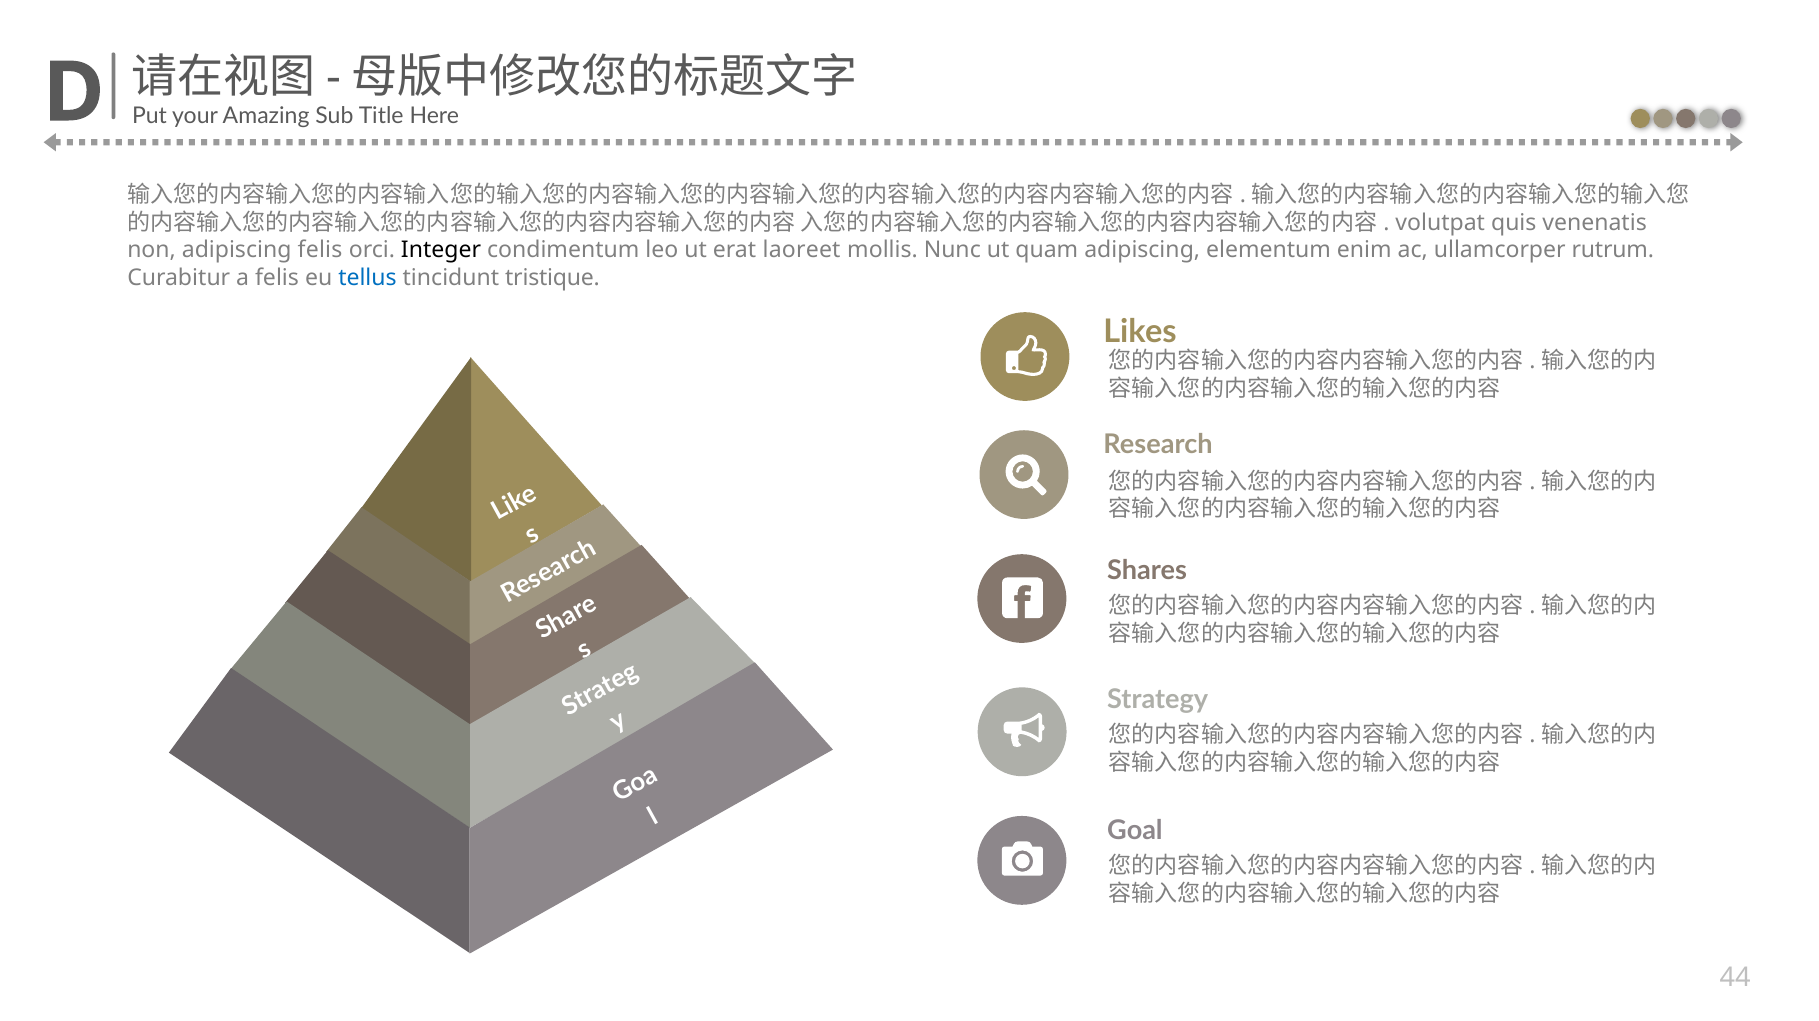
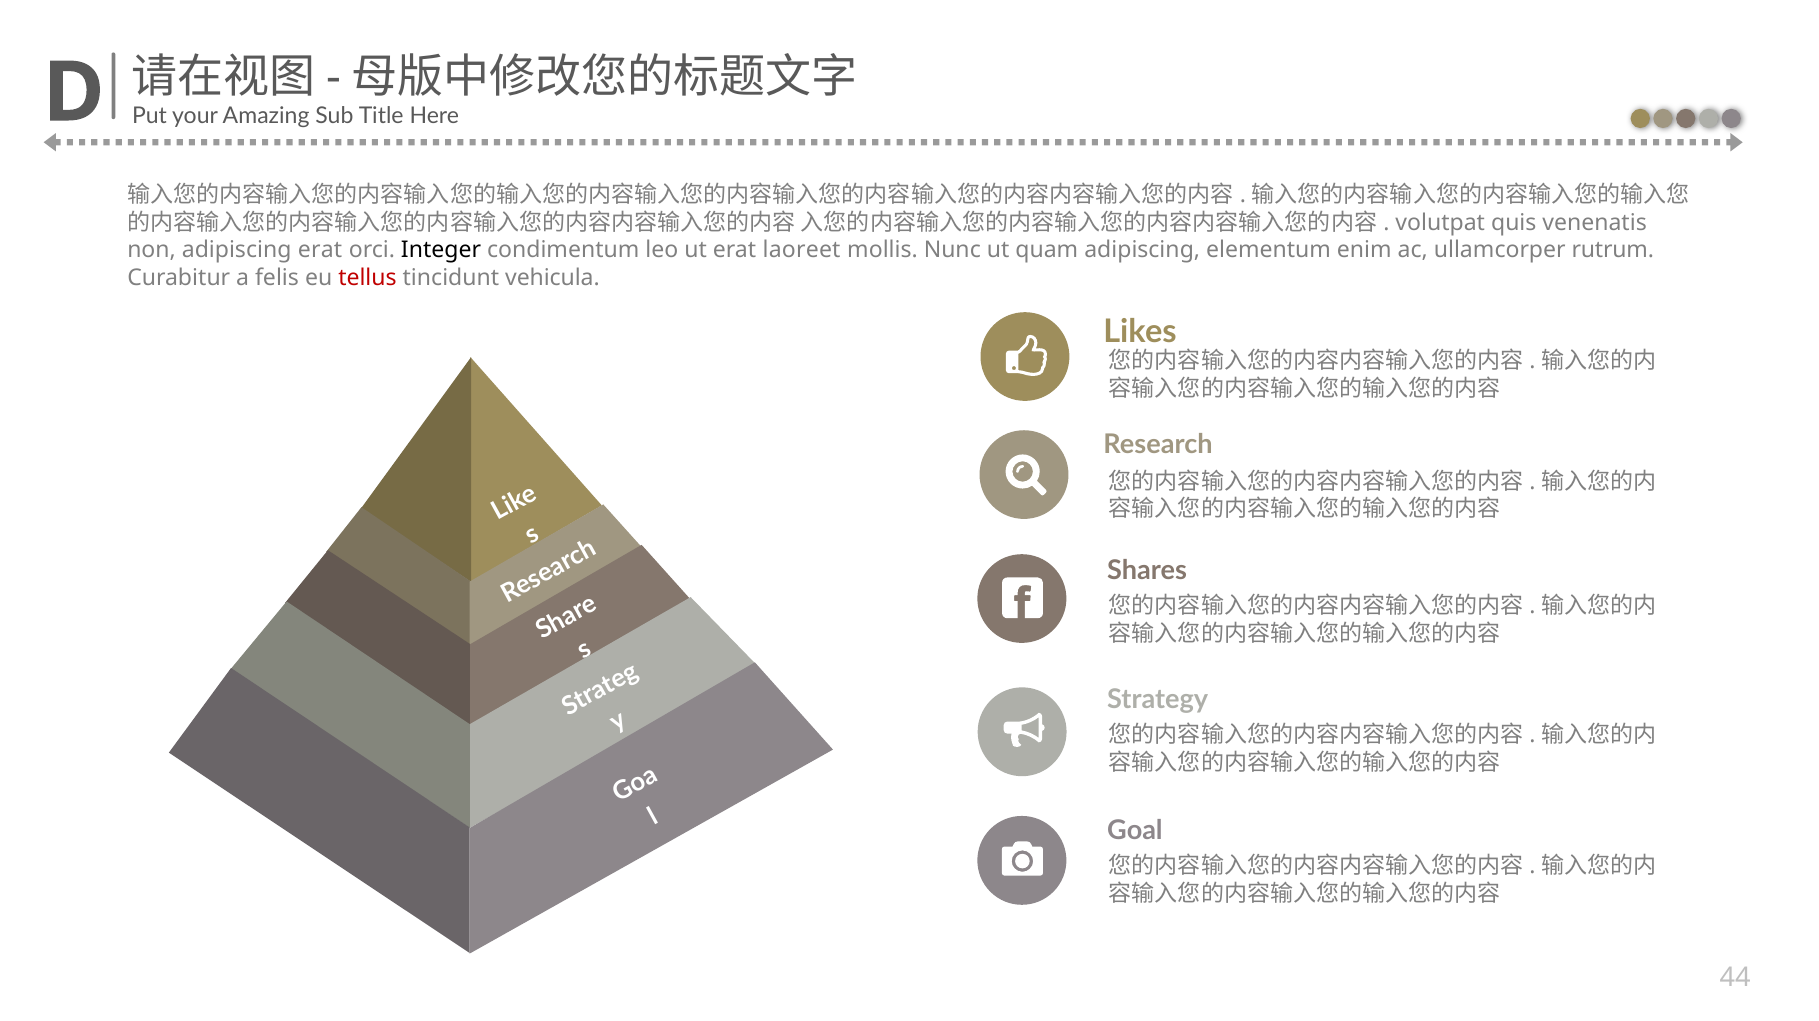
adipiscing felis: felis -> erat
tellus colour: blue -> red
tristique: tristique -> vehicula
